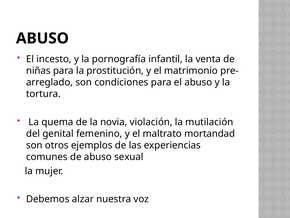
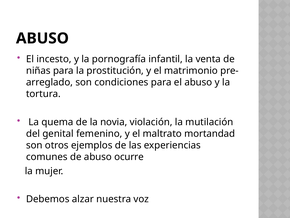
sexual: sexual -> ocurre
